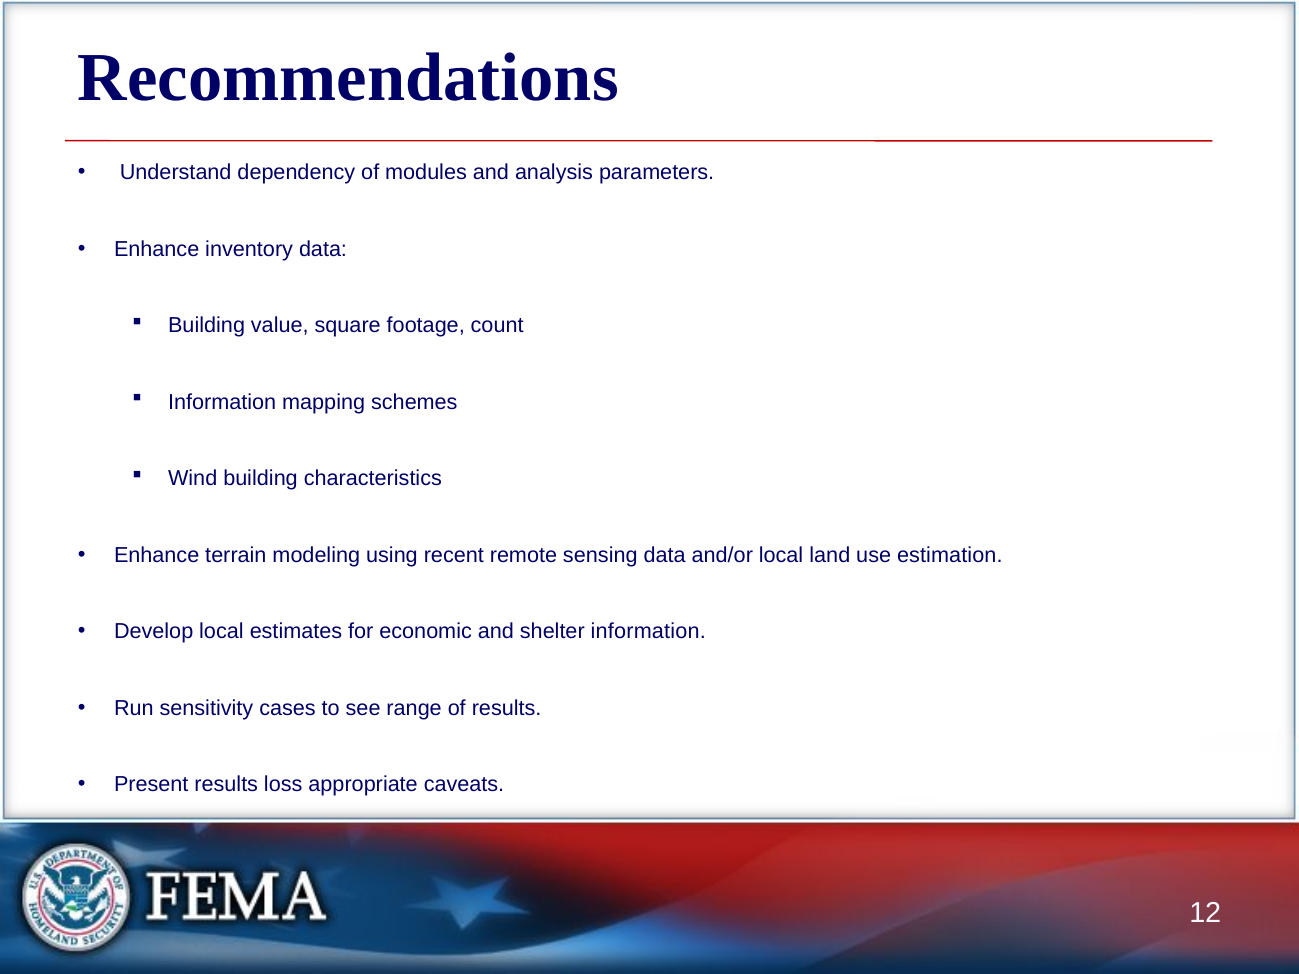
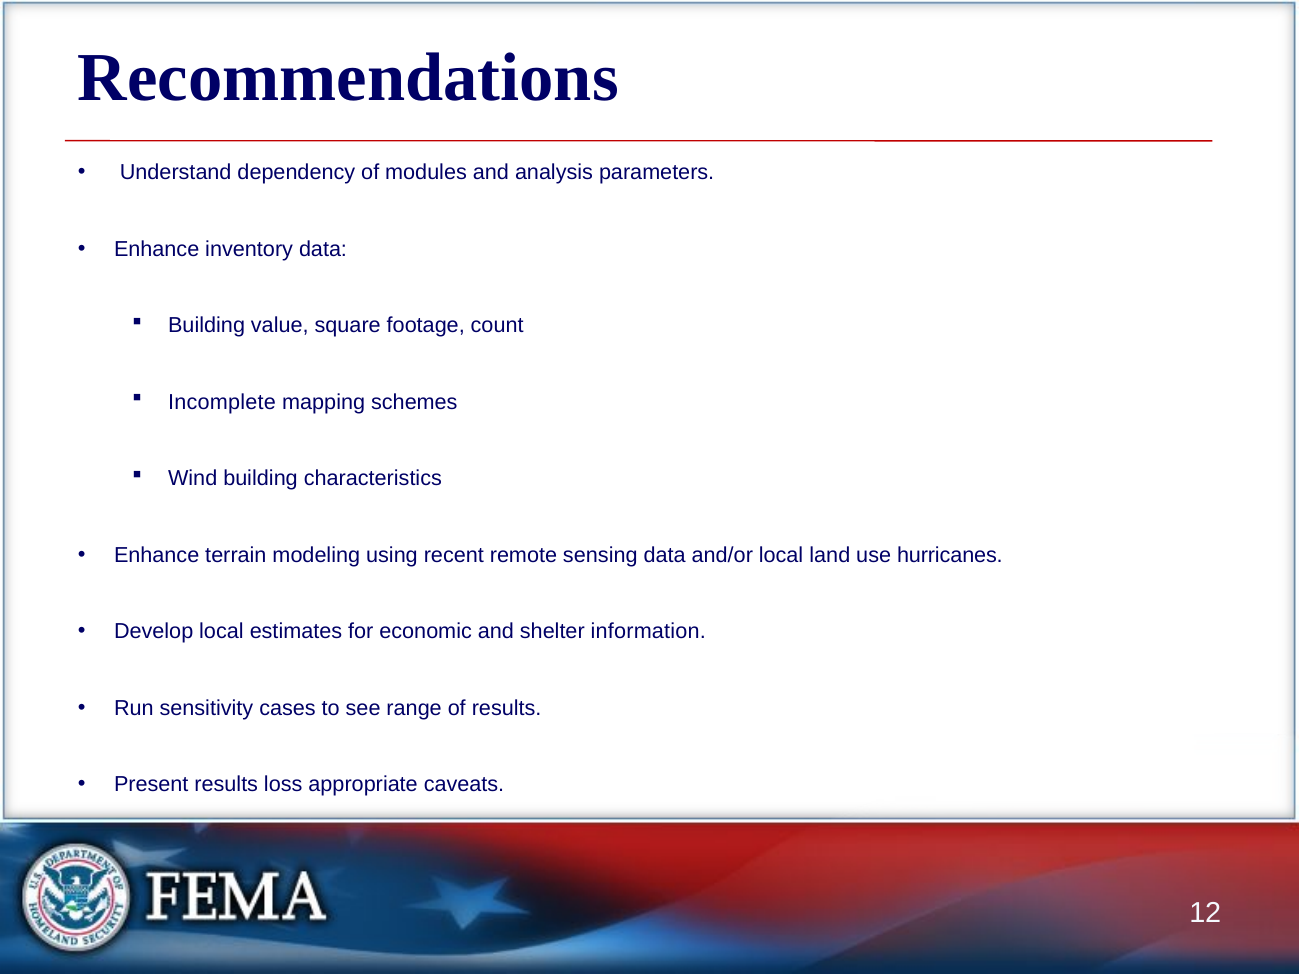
Information at (222, 402): Information -> Incomplete
estimation: estimation -> hurricanes
